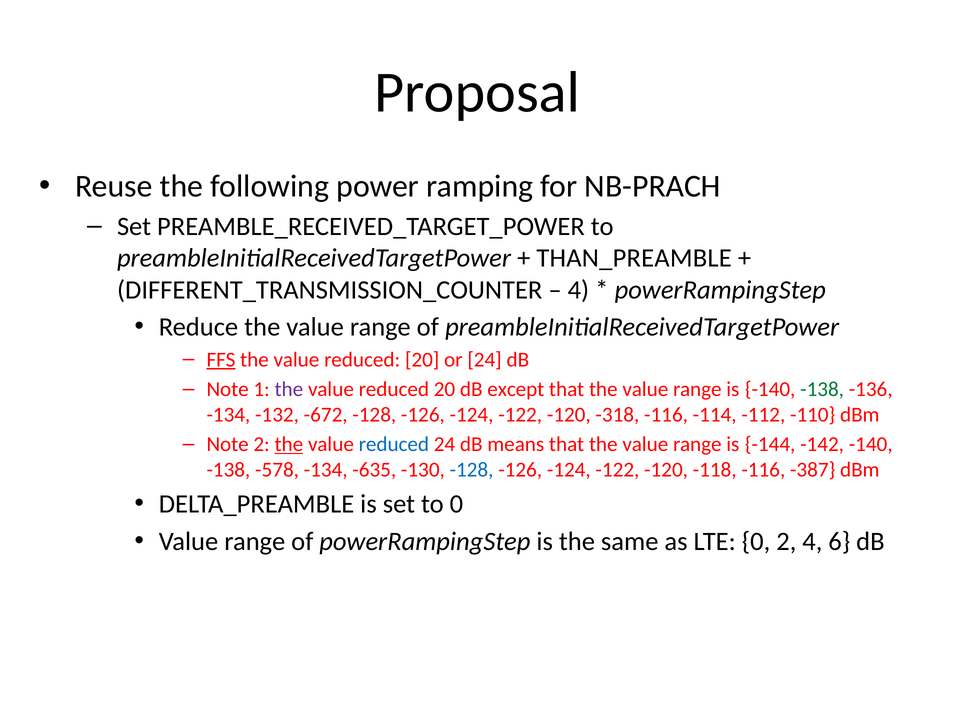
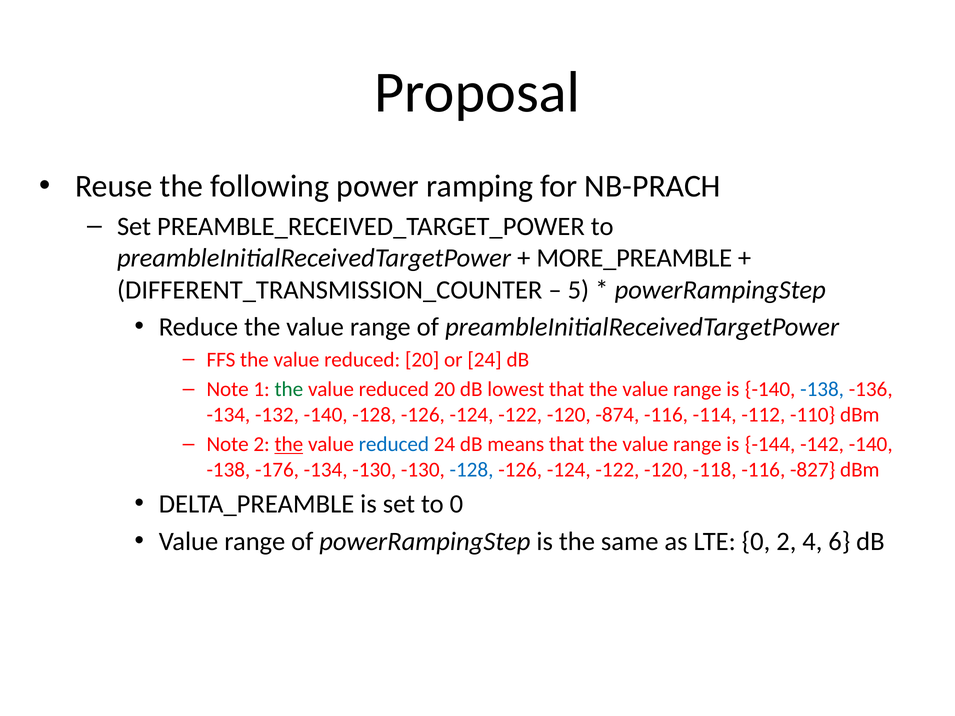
THAN_PREAMBLE: THAN_PREAMBLE -> MORE_PREAMBLE
4 at (578, 290): 4 -> 5
FFS underline: present -> none
the at (289, 389) colour: purple -> green
except: except -> lowest
-138 at (822, 389) colour: green -> blue
-132 -672: -672 -> -140
-318: -318 -> -874
-578: -578 -> -176
-134 -635: -635 -> -130
-387: -387 -> -827
